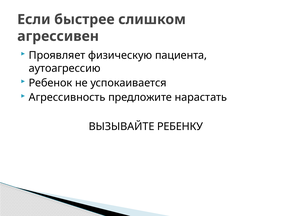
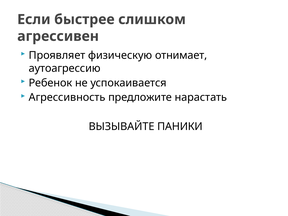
пациента: пациента -> отнимает
РЕБЕНКУ: РЕБЕНКУ -> ПАНИКИ
